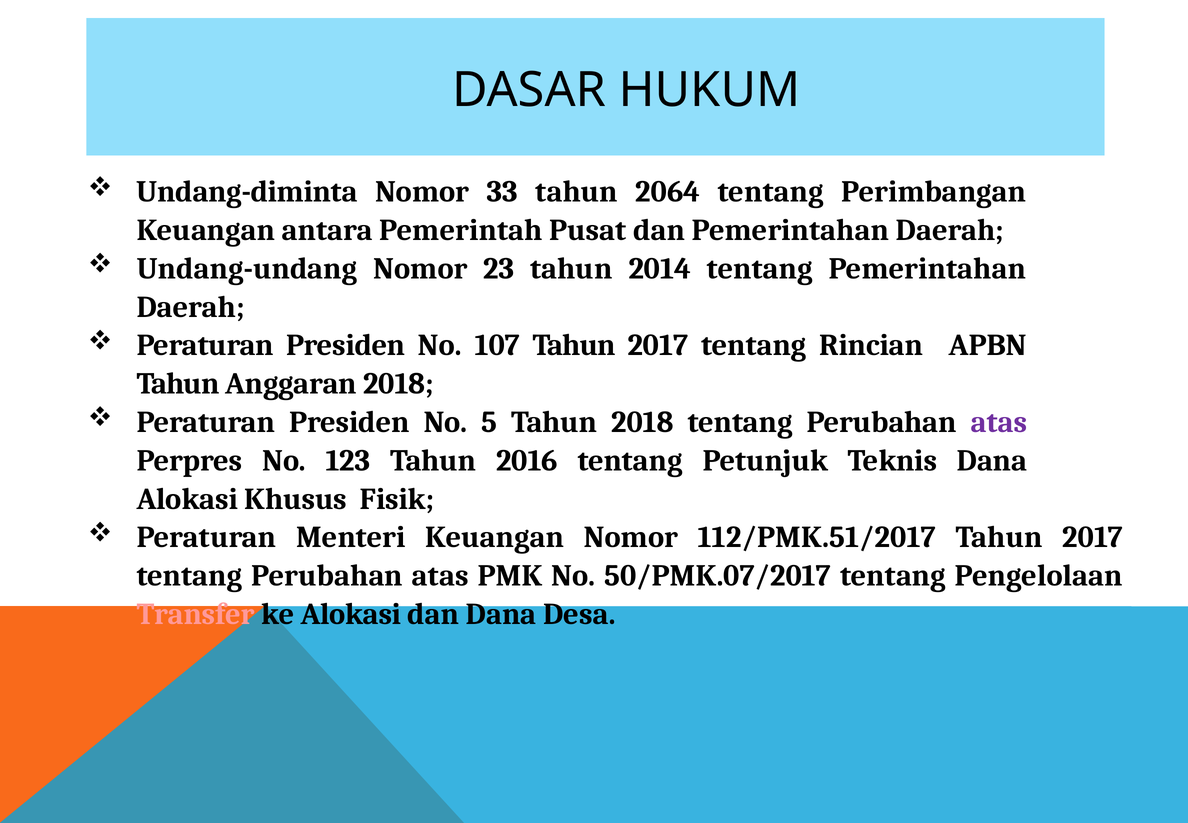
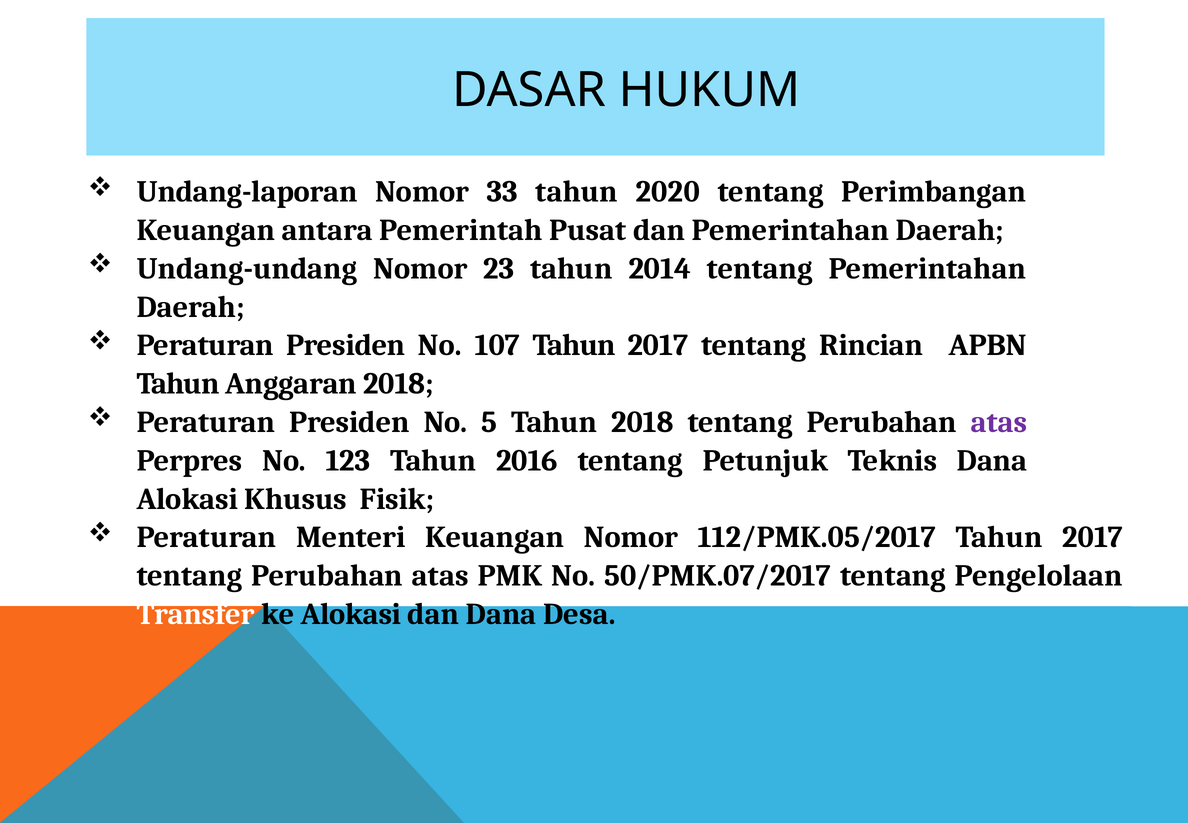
Undang-diminta: Undang-diminta -> Undang-laporan
2064: 2064 -> 2020
112/PMK.51/2017: 112/PMK.51/2017 -> 112/PMK.05/2017
Transfer colour: pink -> white
